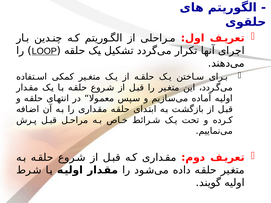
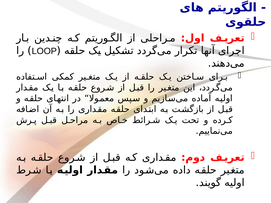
LOOP underline: present -> none
